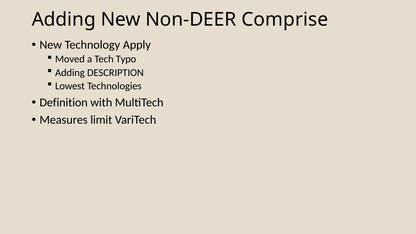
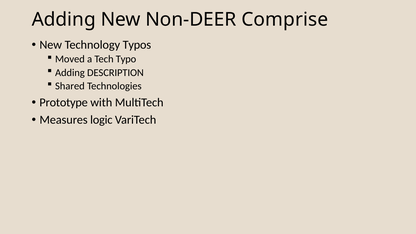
Apply: Apply -> Typos
Lowest: Lowest -> Shared
Definition: Definition -> Prototype
limit: limit -> logic
